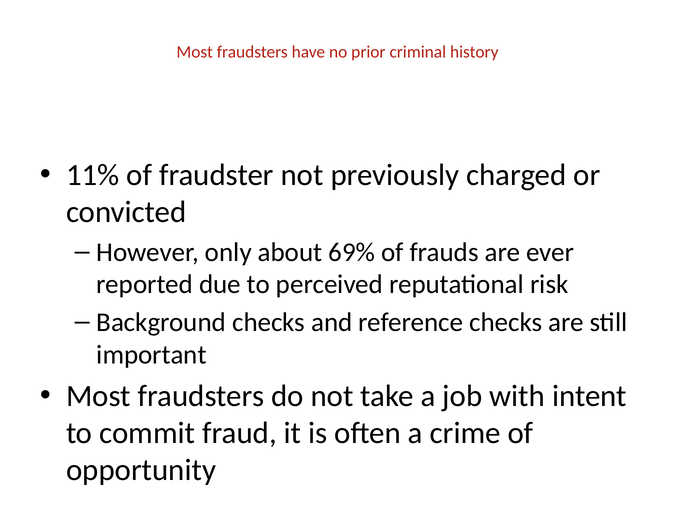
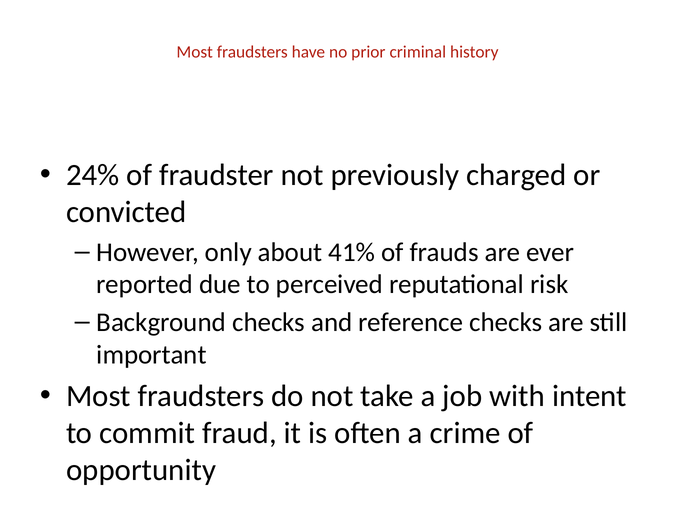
11%: 11% -> 24%
69%: 69% -> 41%
